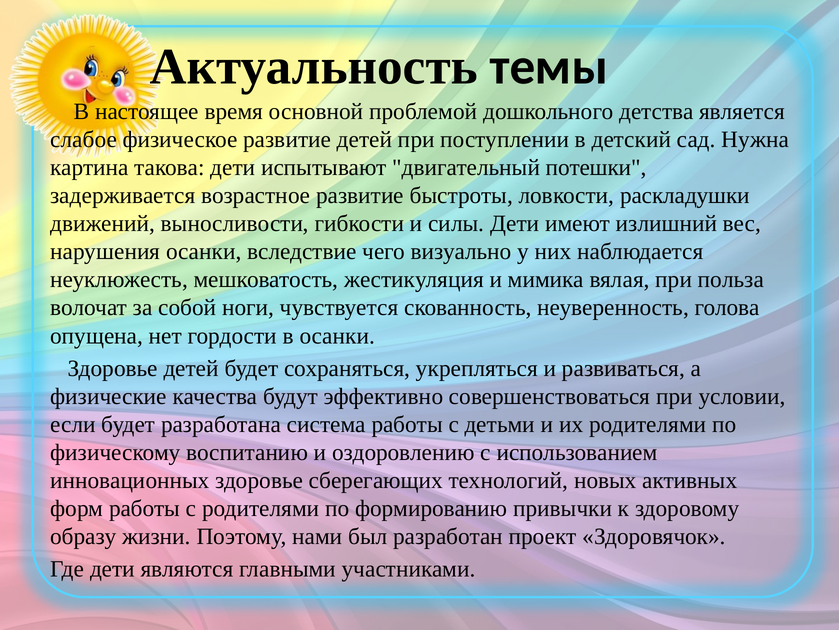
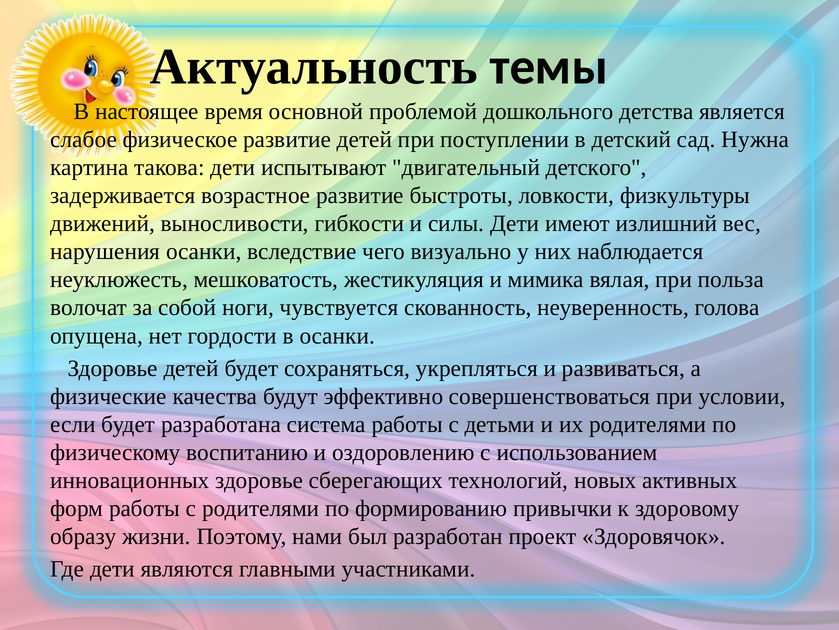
потешки: потешки -> детского
раскладушки: раскладушки -> физкультуры
